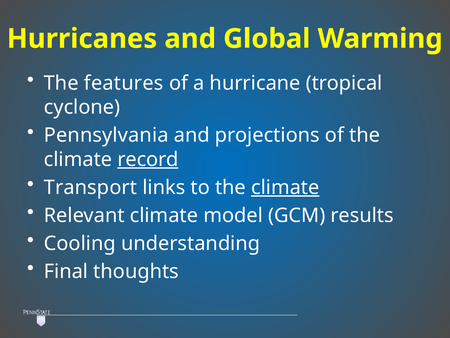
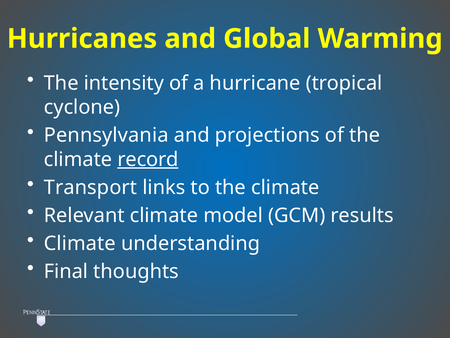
features: features -> intensity
climate at (285, 187) underline: present -> none
Cooling at (80, 243): Cooling -> Climate
